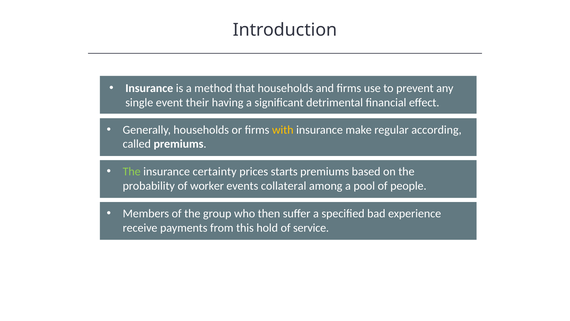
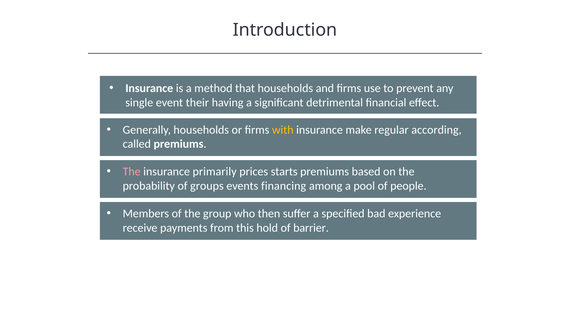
The at (132, 171) colour: light green -> pink
certainty: certainty -> primarily
worker: worker -> groups
collateral: collateral -> financing
service: service -> barrier
